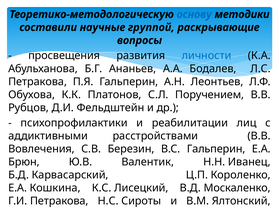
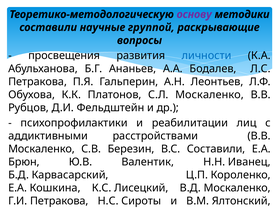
основу colour: blue -> purple
С.Л Поручением: Поручением -> Москаленко
Вовлечения at (41, 149): Вовлечения -> Москаленко
B.C Гальперин: Гальперин -> Составили
